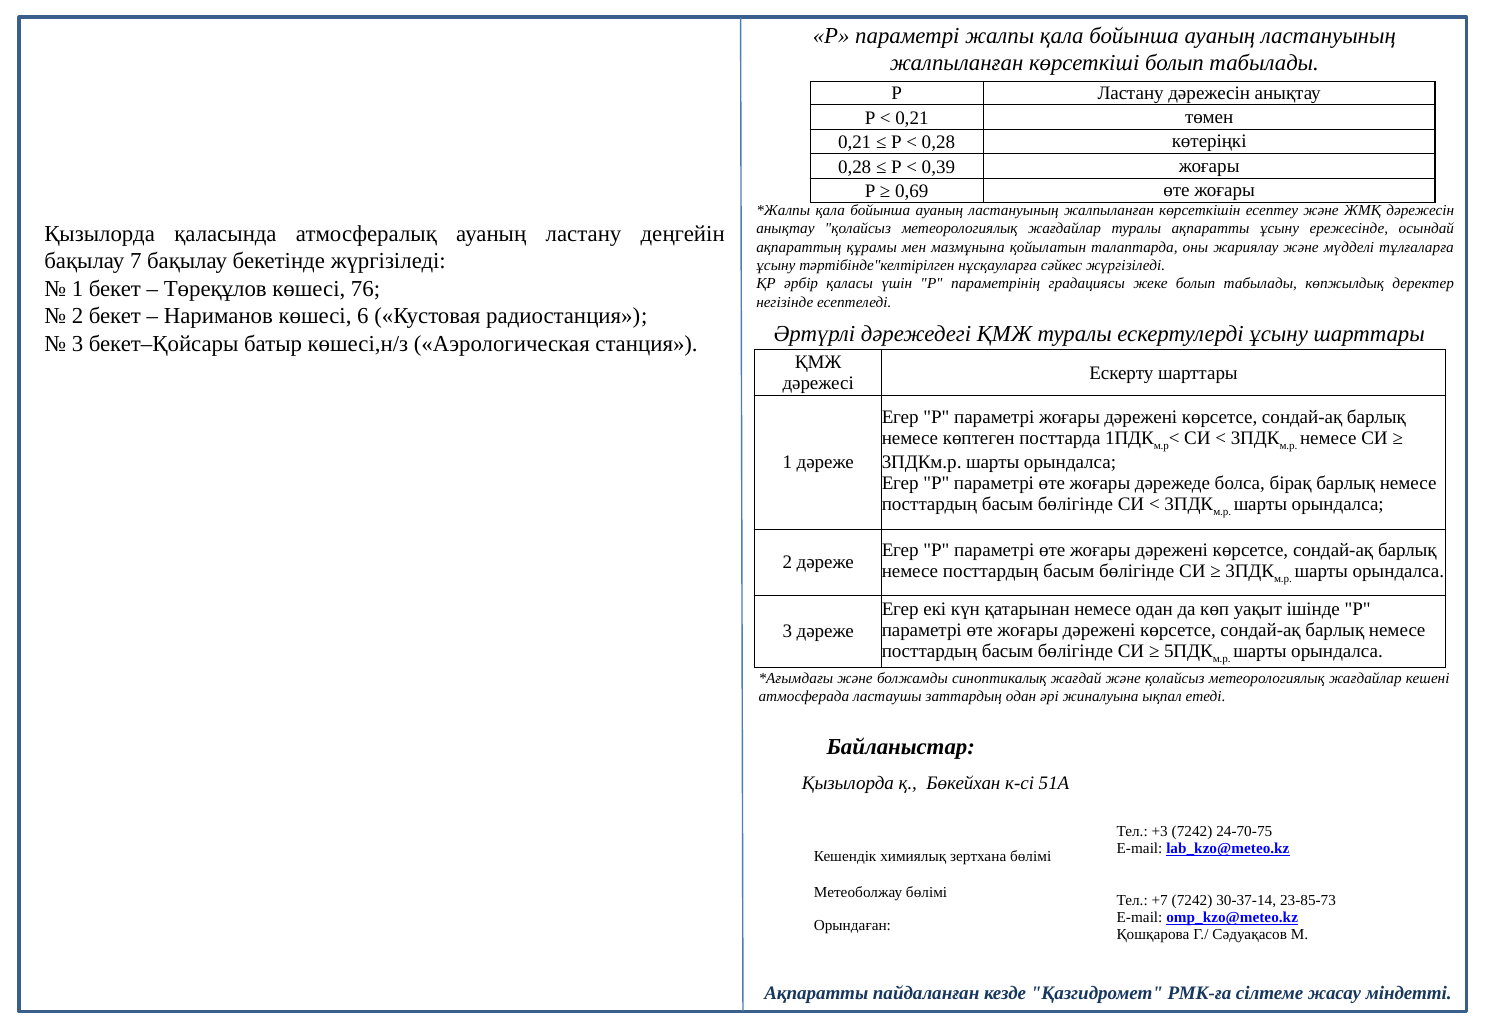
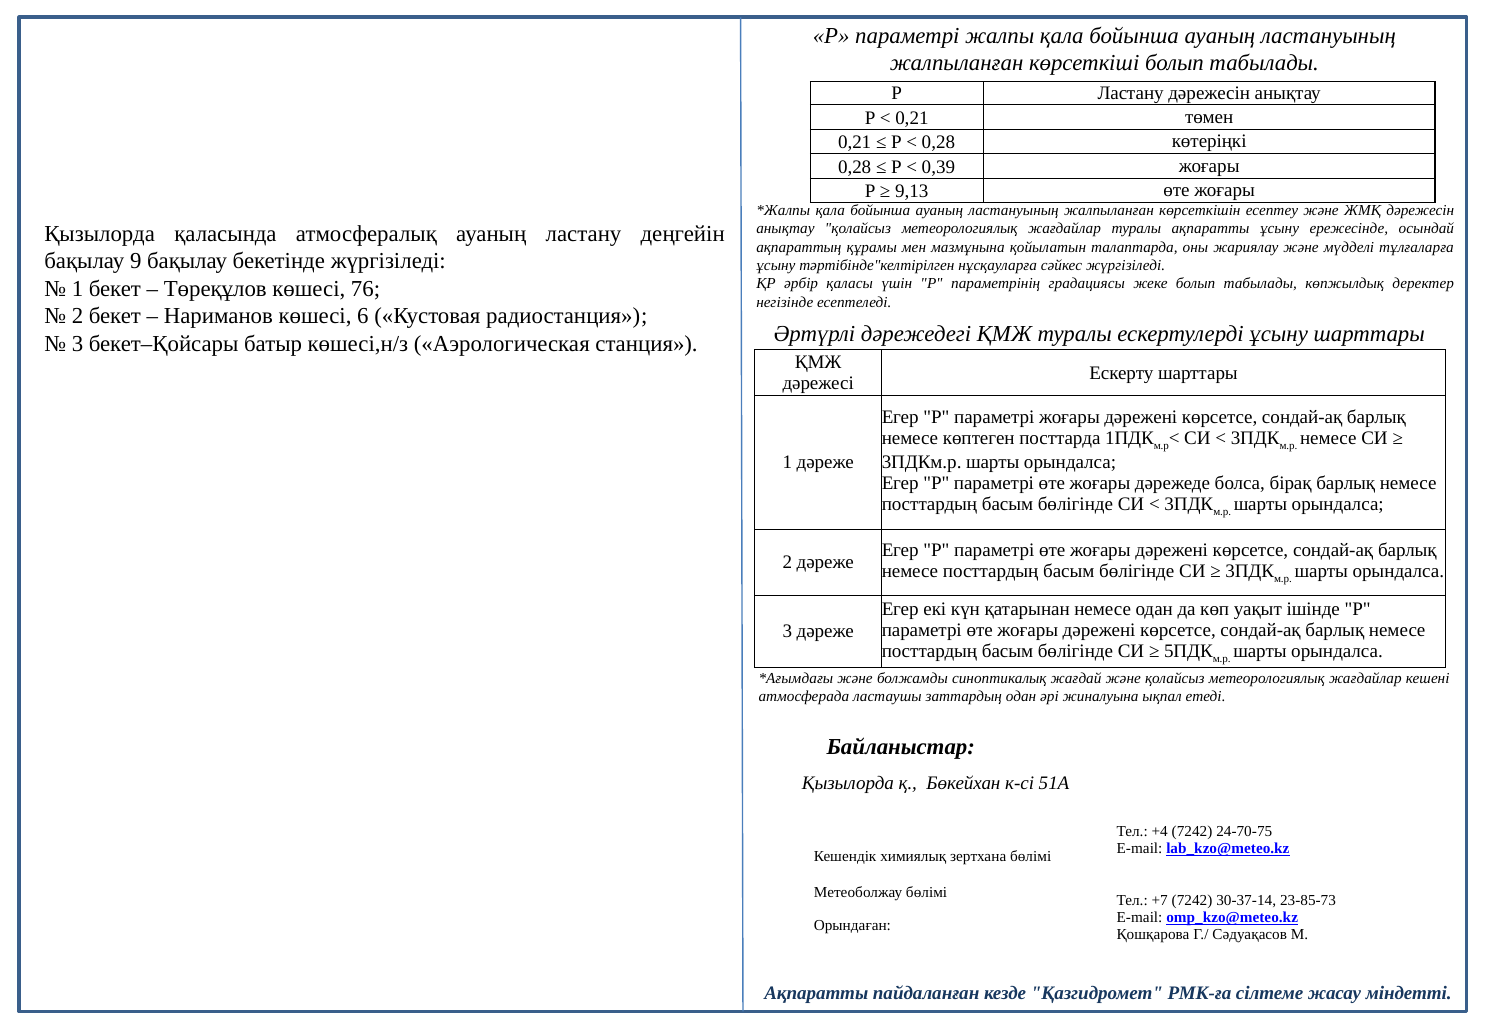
0,69: 0,69 -> 9,13
7: 7 -> 9
+3: +3 -> +4
